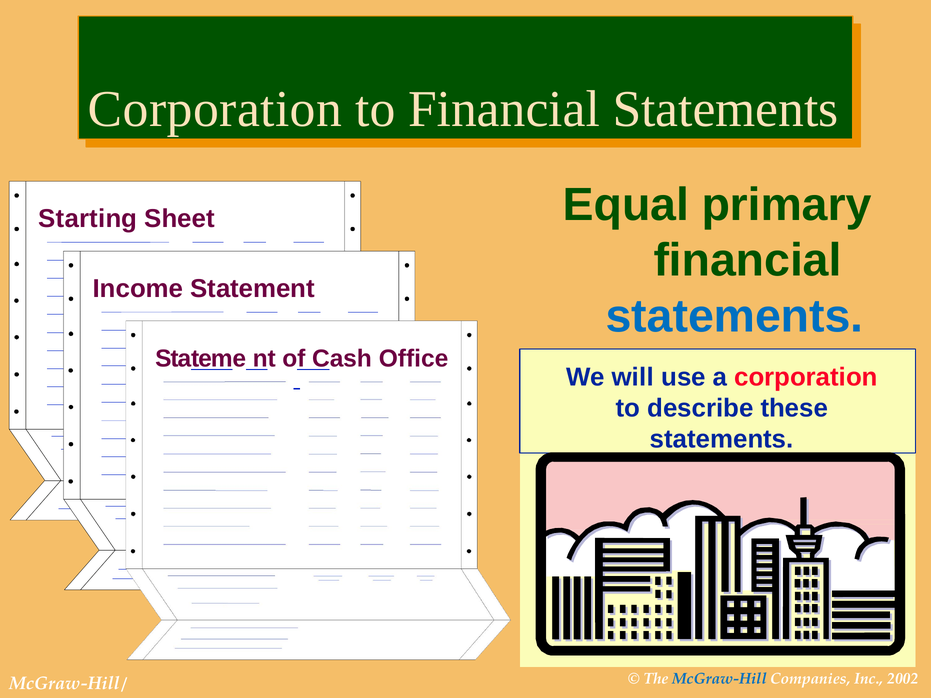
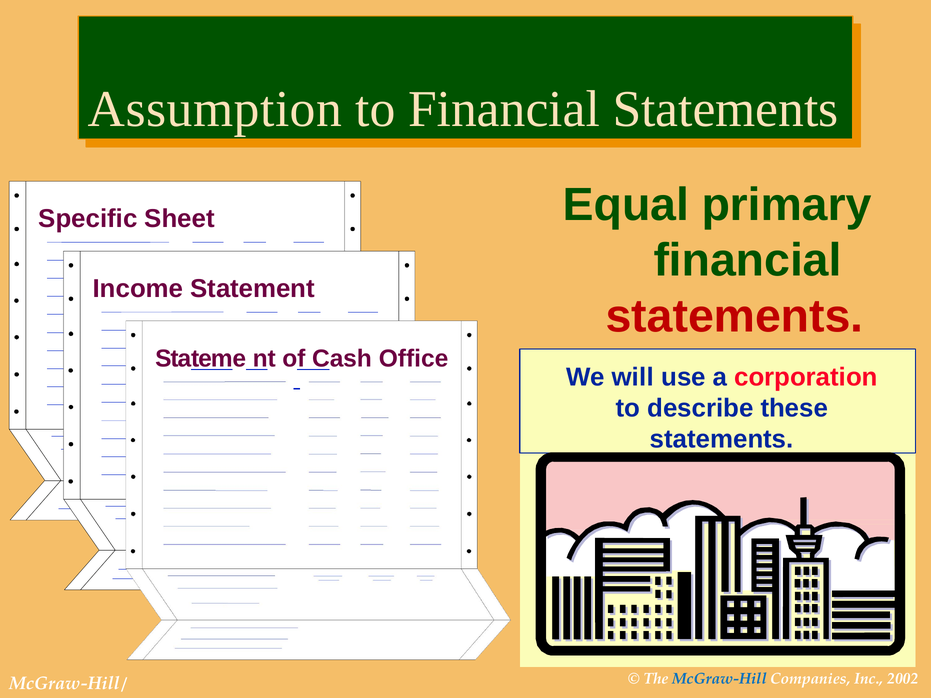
Corporation at (215, 109): Corporation -> Assumption
Starting: Starting -> Specific
statements at (734, 317) colour: blue -> red
